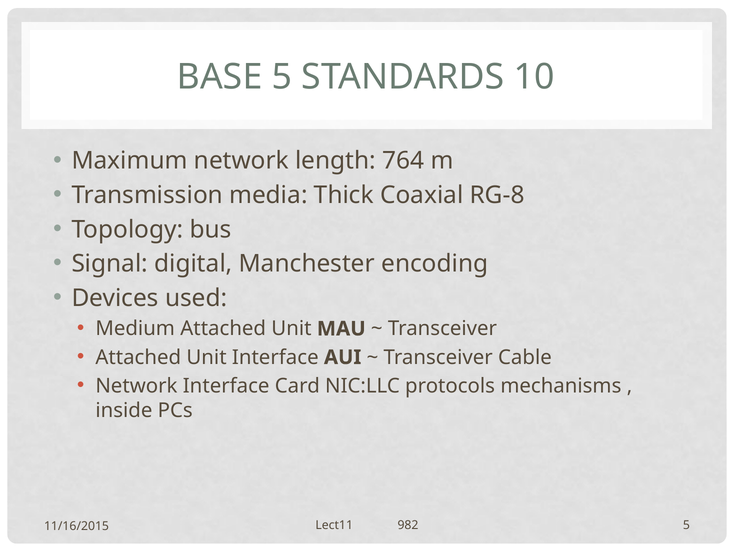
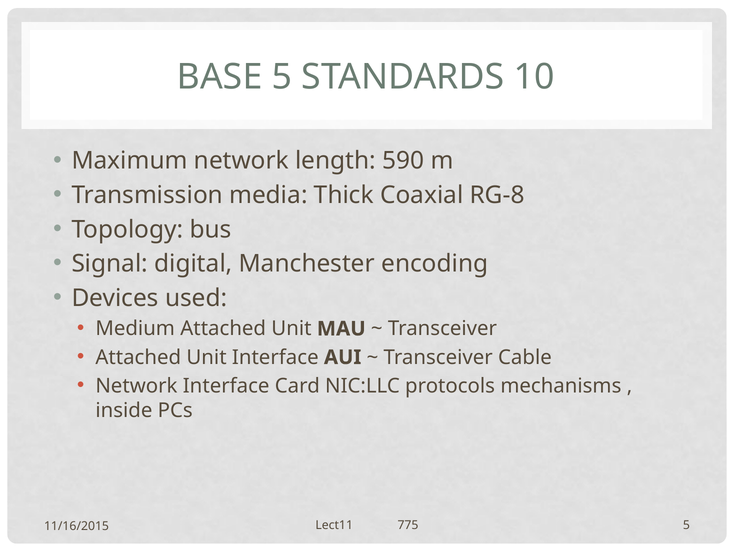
764: 764 -> 590
982: 982 -> 775
